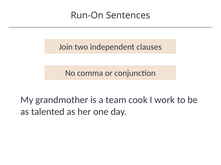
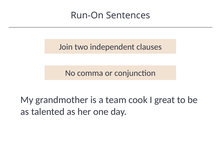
work: work -> great
